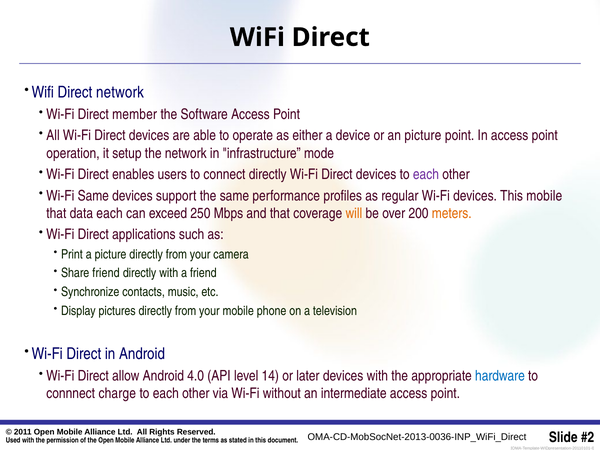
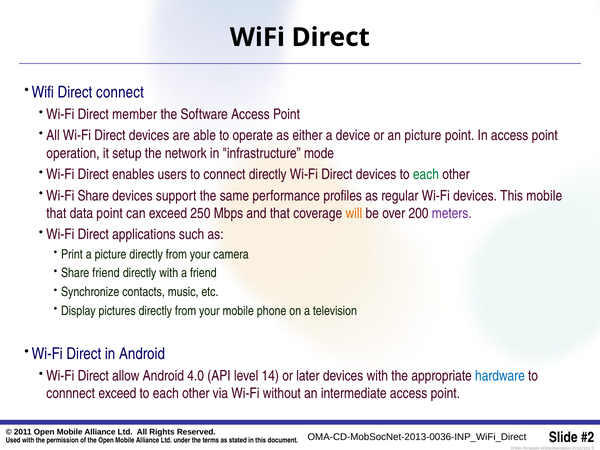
Direct network: network -> connect
each at (426, 174) colour: purple -> green
Wi-Fi Same: Same -> Share
data each: each -> point
meters colour: orange -> purple
connnect charge: charge -> exceed
